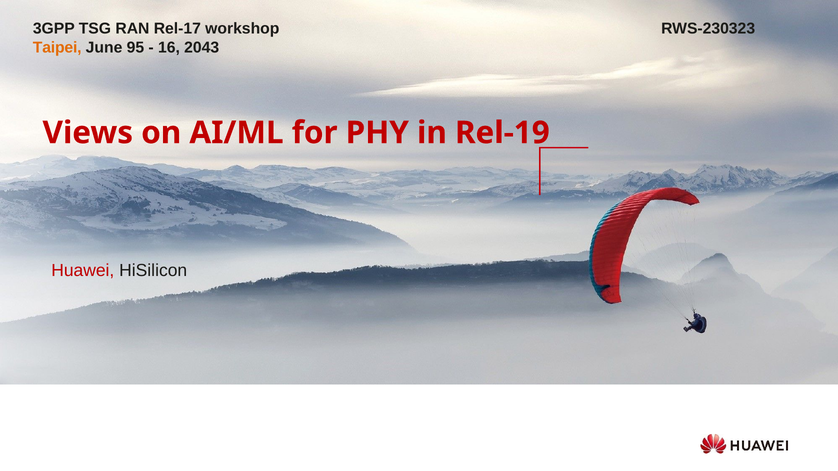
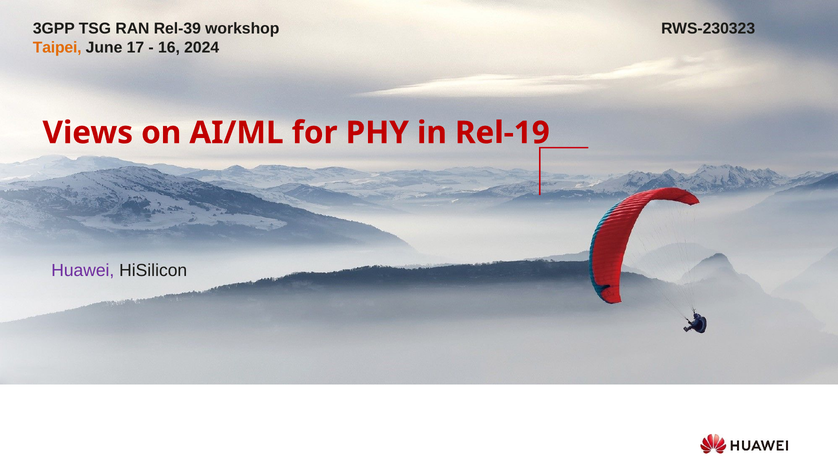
Rel-17: Rel-17 -> Rel-39
95: 95 -> 17
2043: 2043 -> 2024
Huawei colour: red -> purple
